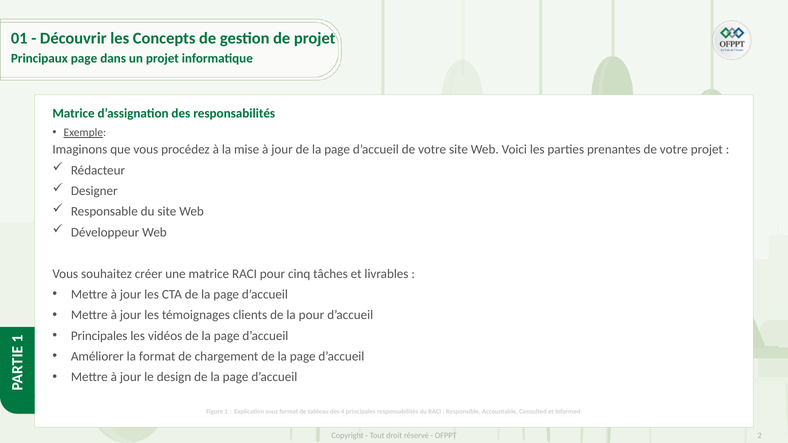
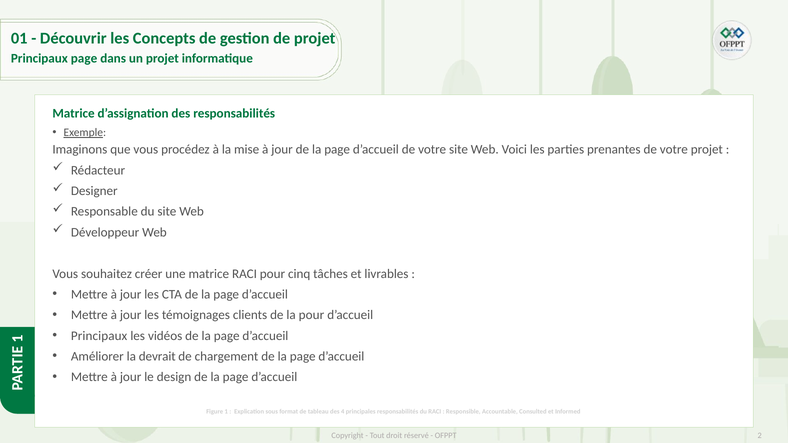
Principales at (99, 336): Principales -> Principaux
la format: format -> devrait
